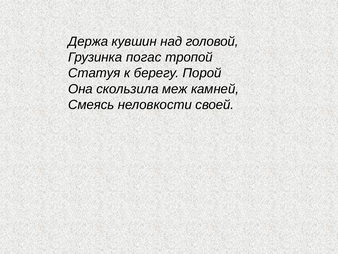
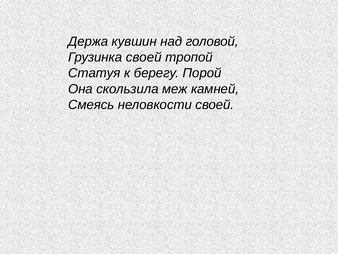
Грузинка погас: погас -> своей
